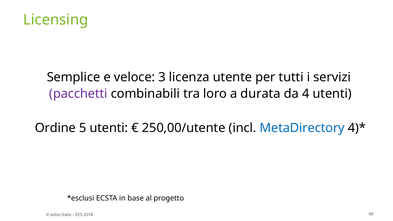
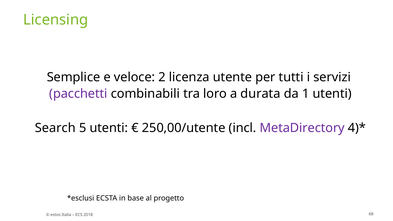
3: 3 -> 2
4: 4 -> 1
Ordine: Ordine -> Search
MetaDirectory colour: blue -> purple
